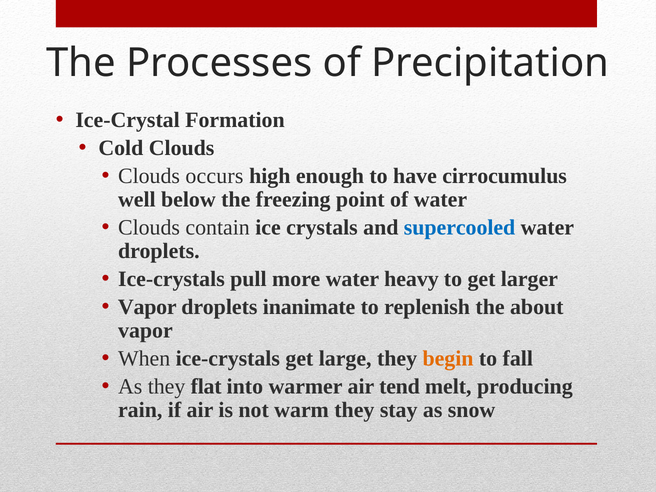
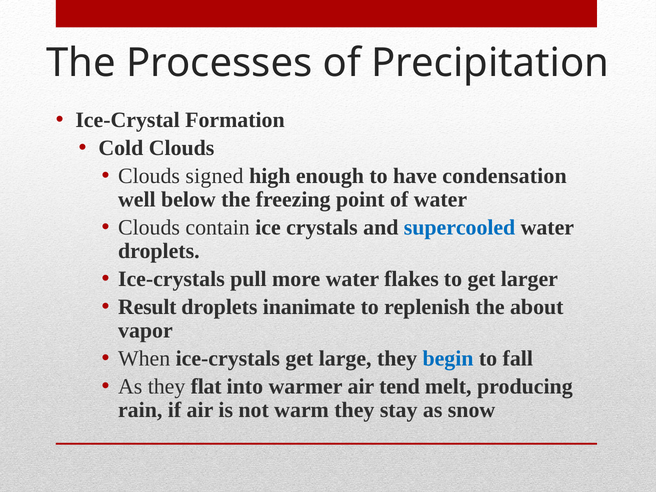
occurs: occurs -> signed
cirrocumulus: cirrocumulus -> condensation
heavy: heavy -> flakes
Vapor at (147, 307): Vapor -> Result
begin colour: orange -> blue
